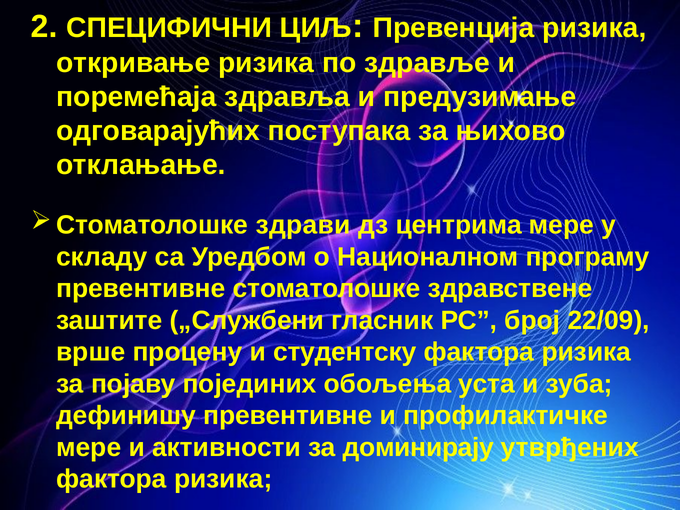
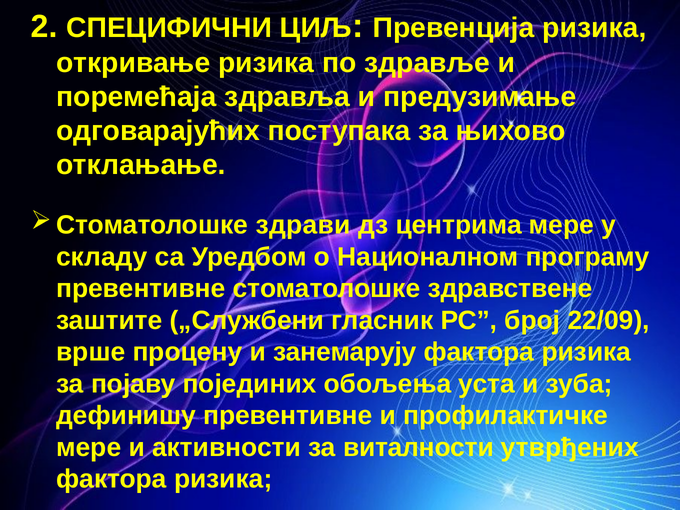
студентску: студентску -> занемарују
доминирају: доминирају -> виталности
